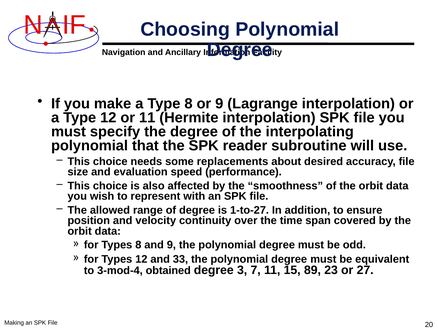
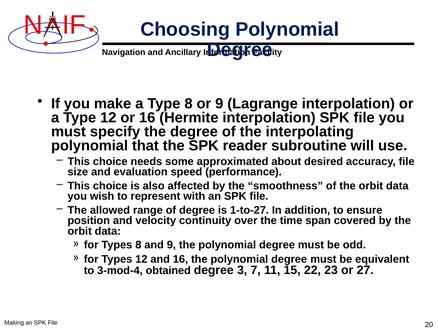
or 11: 11 -> 16
replacements: replacements -> approximated
and 33: 33 -> 16
89: 89 -> 22
